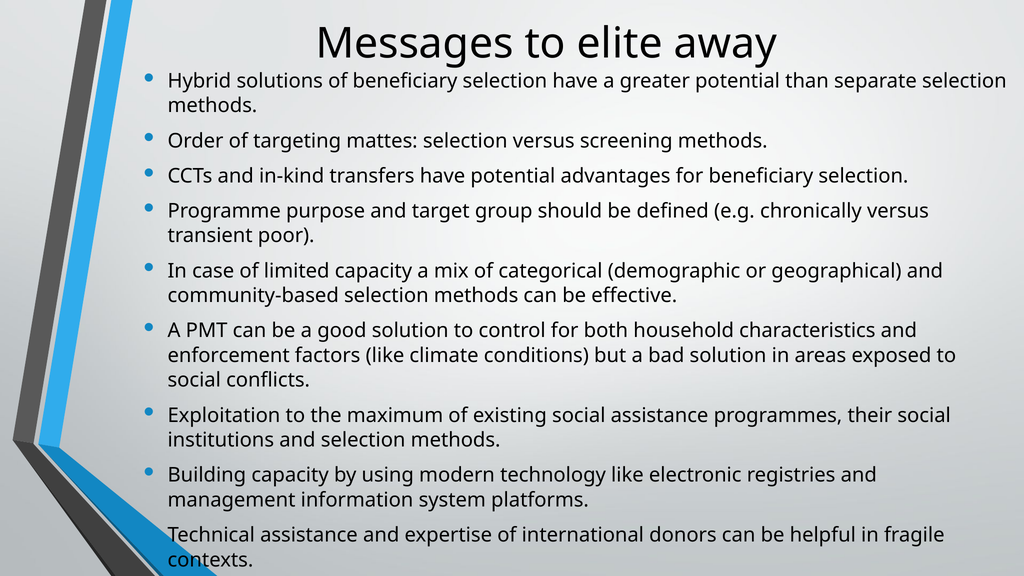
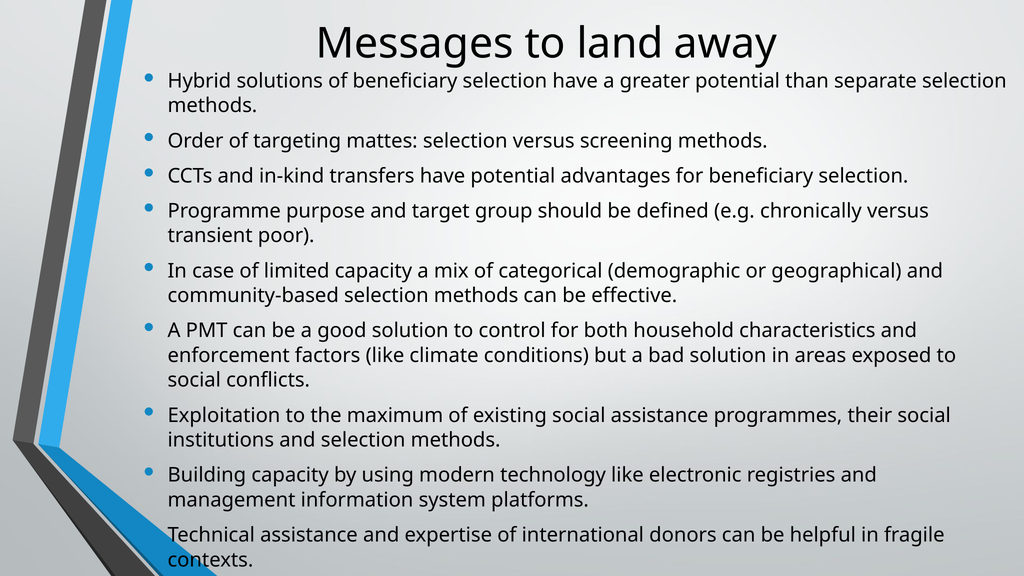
elite: elite -> land
